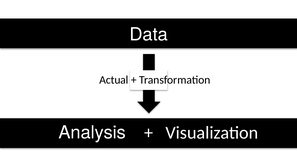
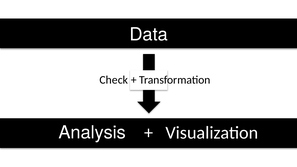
Actual: Actual -> Check
